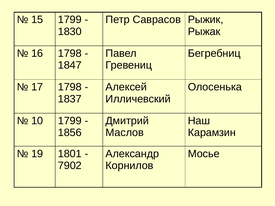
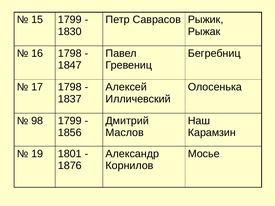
10: 10 -> 98
7902: 7902 -> 1876
